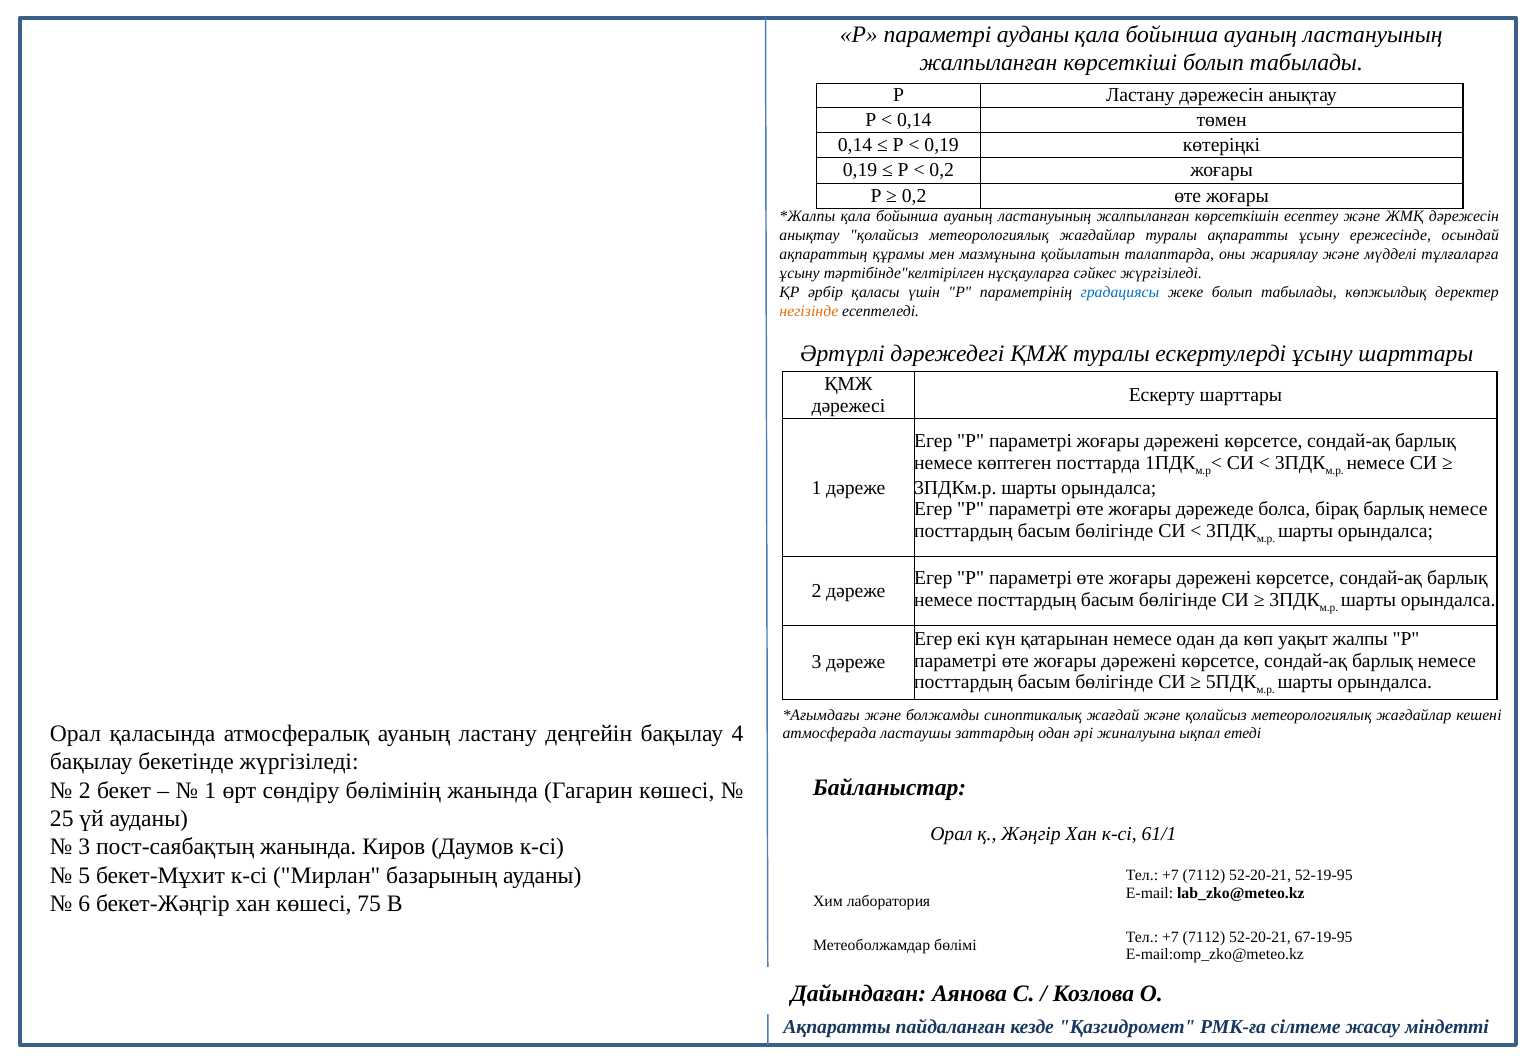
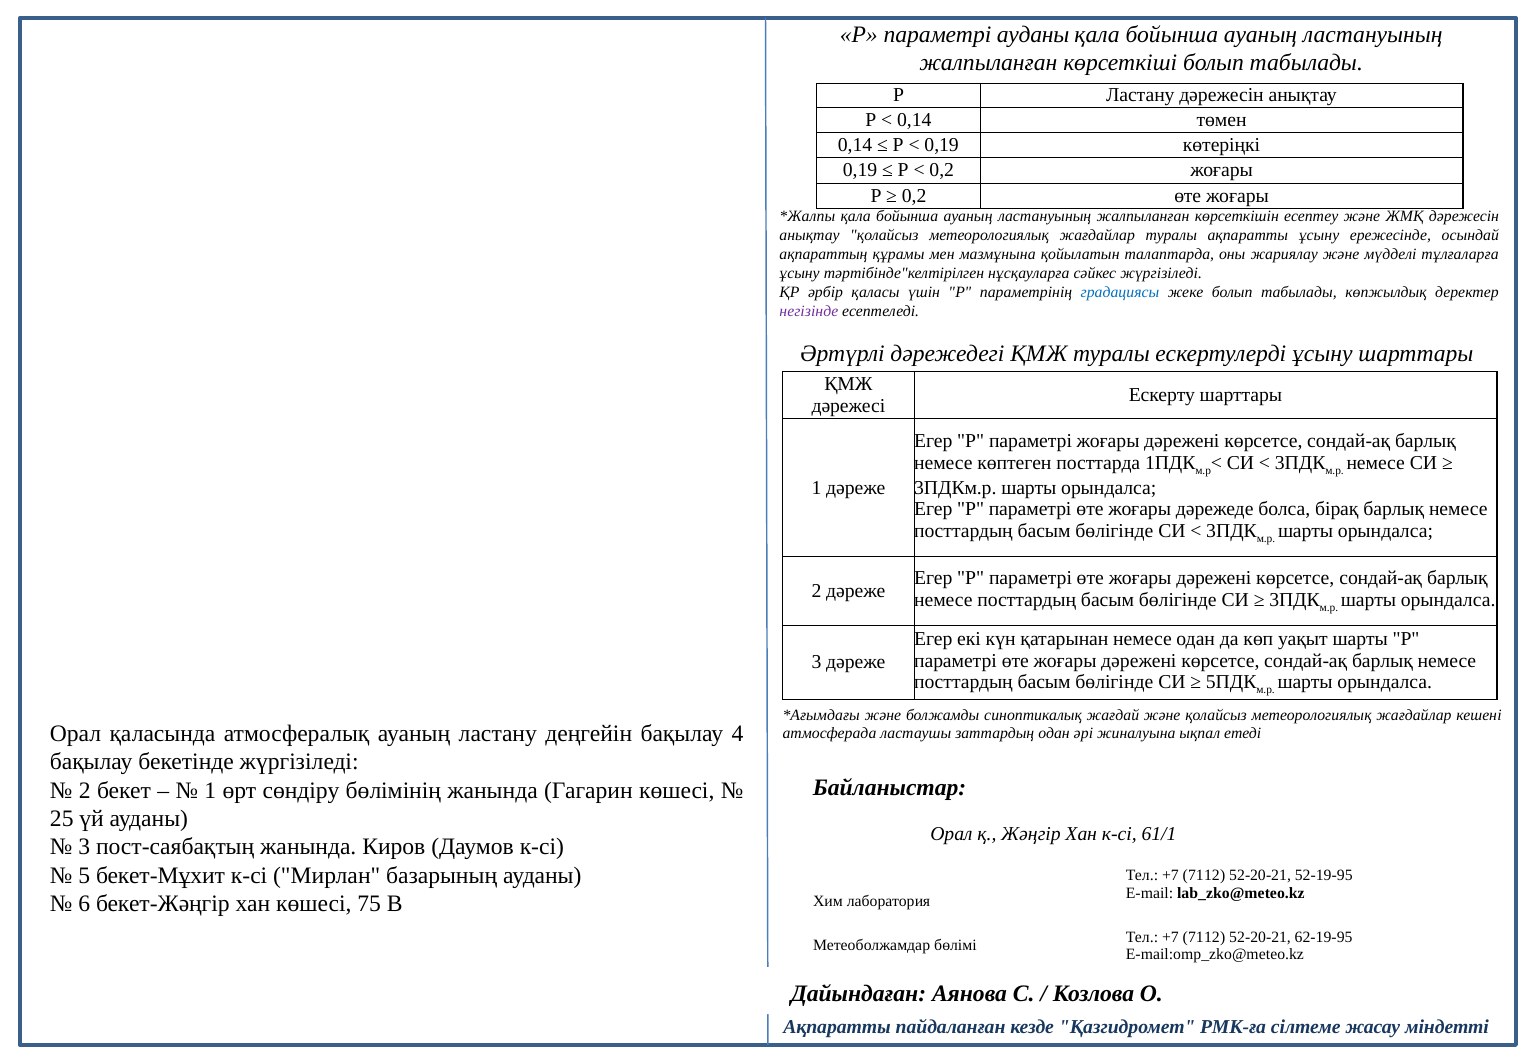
негізінде colour: orange -> purple
уақыт жалпы: жалпы -> шарты
67-19-95: 67-19-95 -> 62-19-95
